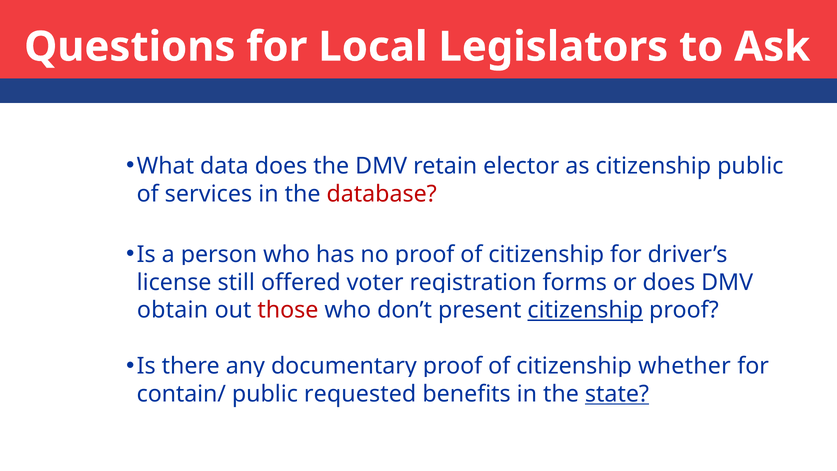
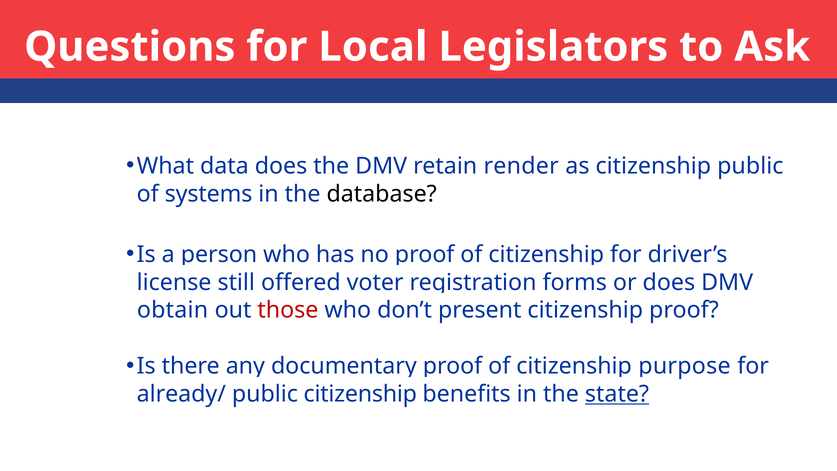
elector: elector -> render
services: services -> systems
database colour: red -> black
citizenship at (585, 310) underline: present -> none
whether: whether -> purpose
contain/: contain/ -> already/
public requested: requested -> citizenship
